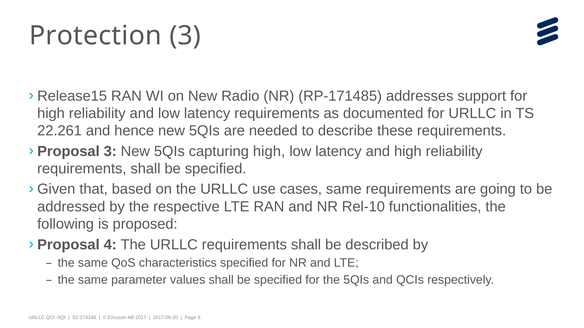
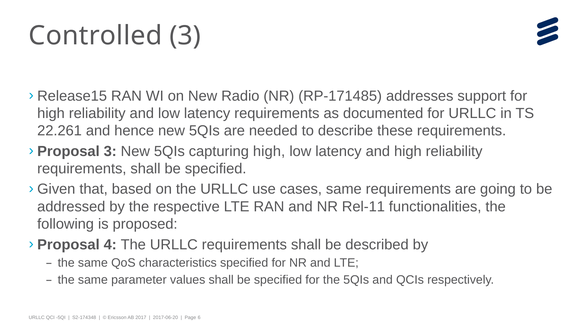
Protection: Protection -> Controlled
Rel-10: Rel-10 -> Rel-11
